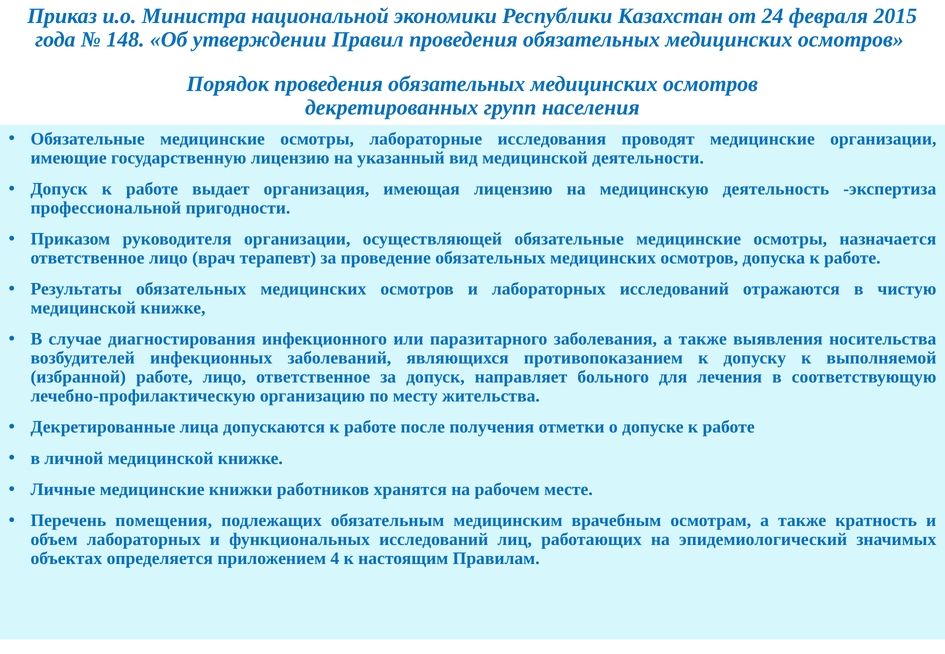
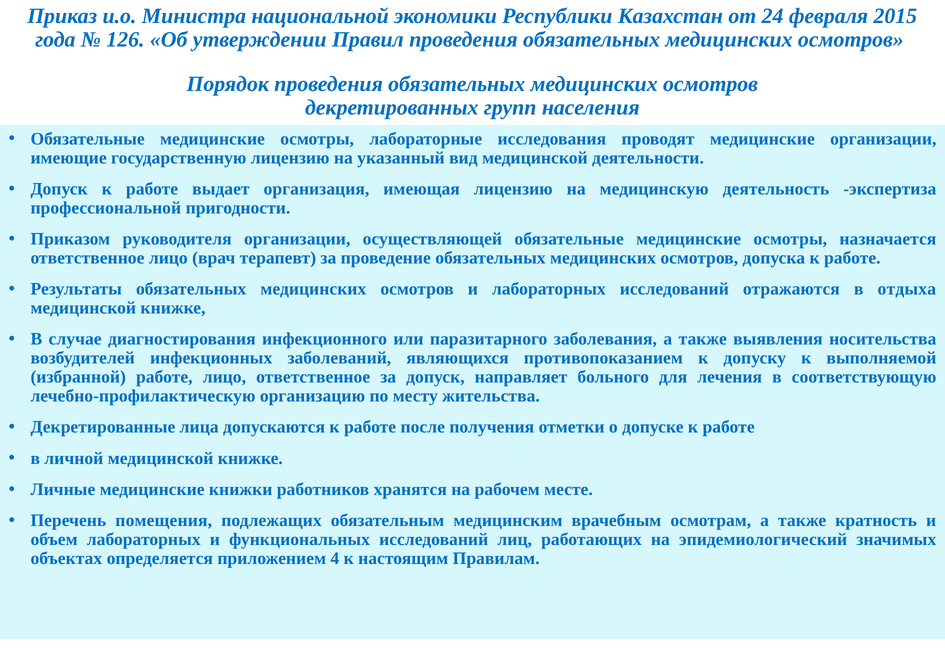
148: 148 -> 126
чистую: чистую -> отдыха
